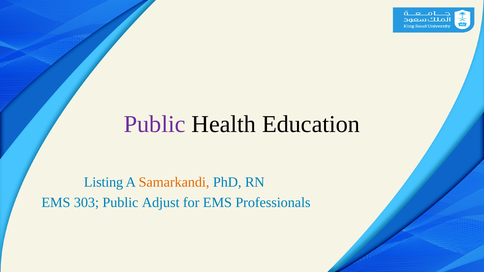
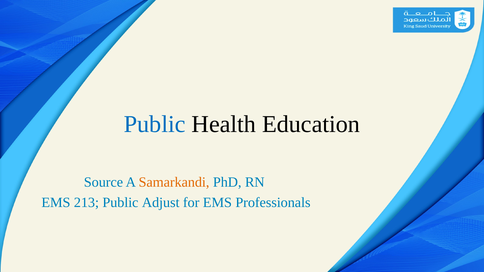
Public at (155, 124) colour: purple -> blue
Listing: Listing -> Source
303: 303 -> 213
